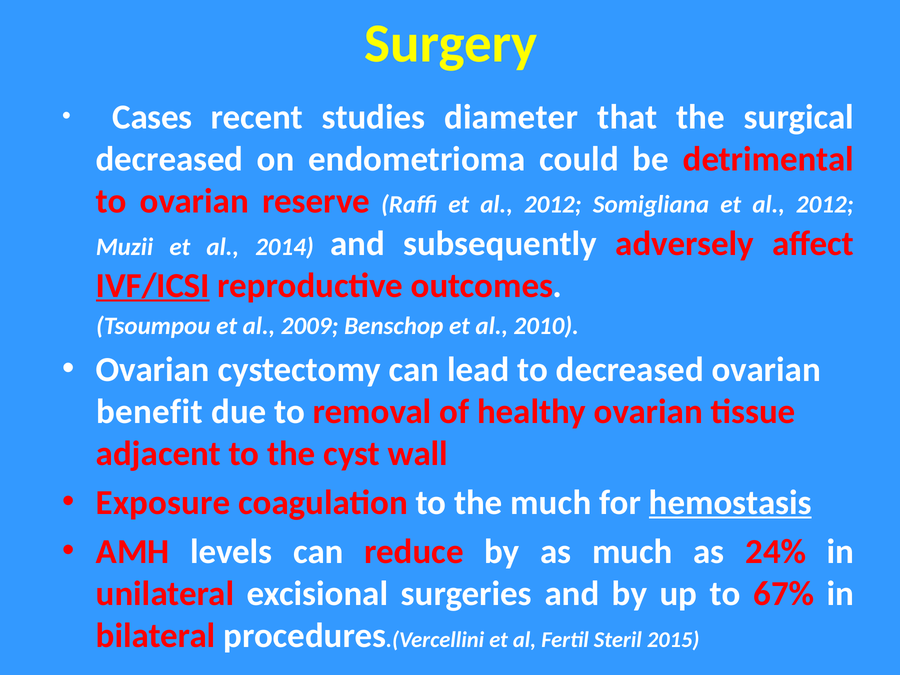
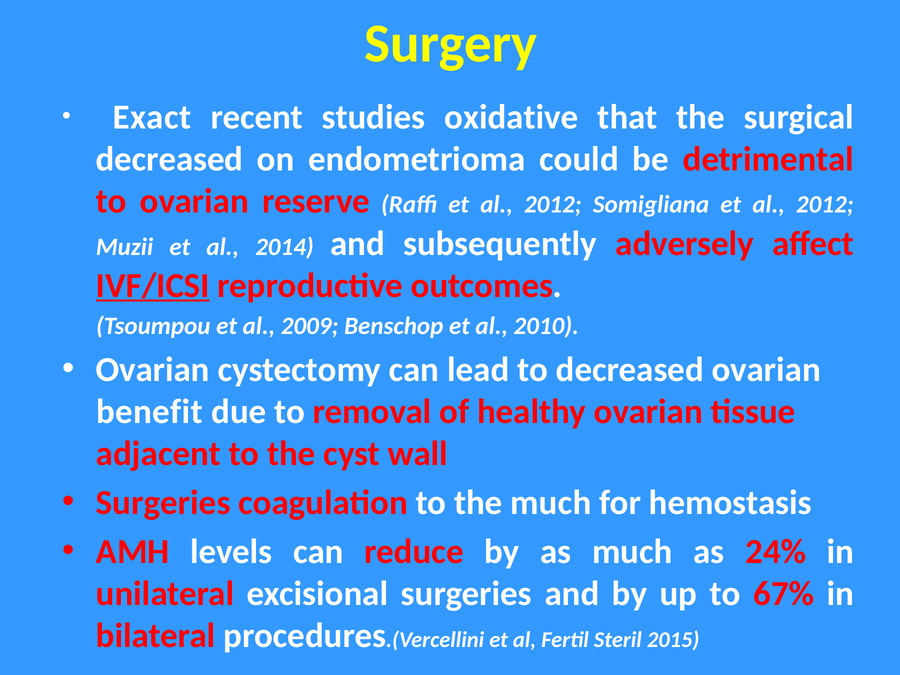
Cases: Cases -> Exact
diameter: diameter -> oxidative
Exposure at (163, 503): Exposure -> Surgeries
hemostasis underline: present -> none
